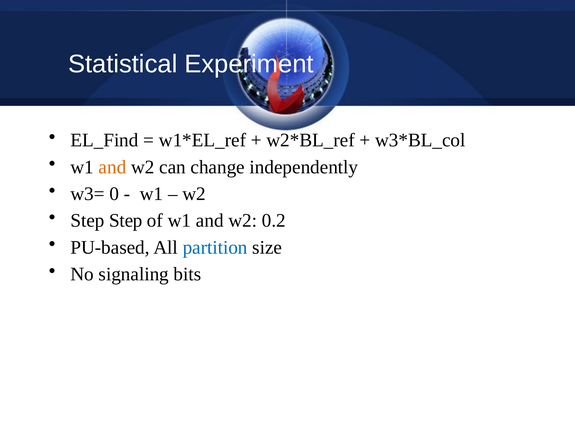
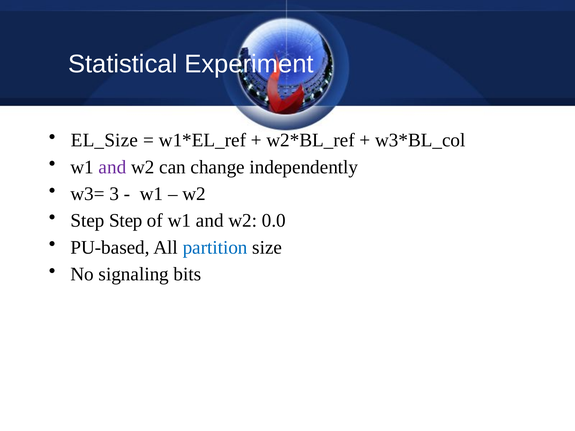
EL_Find: EL_Find -> EL_Size
and at (112, 167) colour: orange -> purple
0: 0 -> 3
0.2: 0.2 -> 0.0
